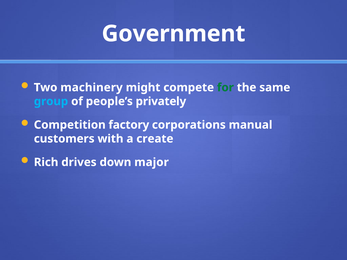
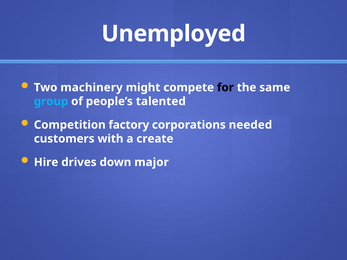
Government: Government -> Unemployed
for colour: green -> black
privately: privately -> talented
manual: manual -> needed
Rich: Rich -> Hire
